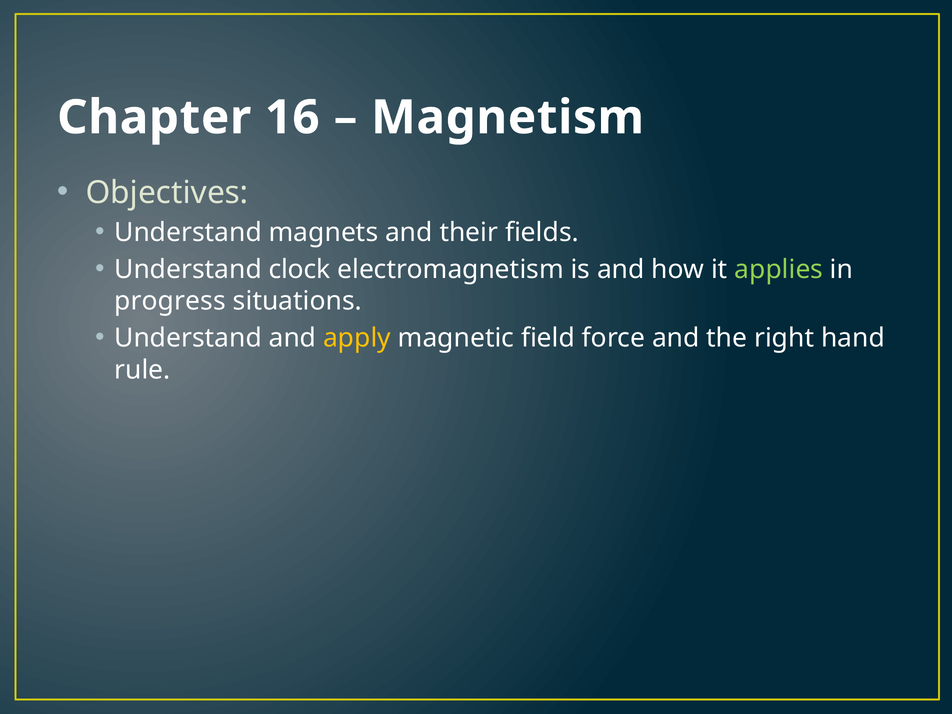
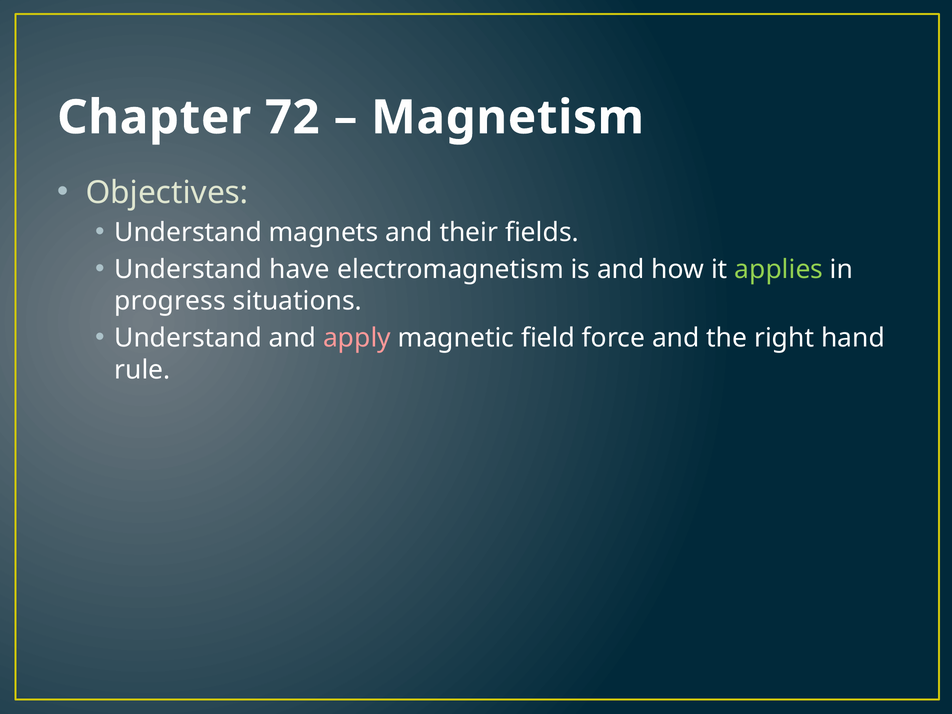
16: 16 -> 72
clock: clock -> have
apply colour: yellow -> pink
